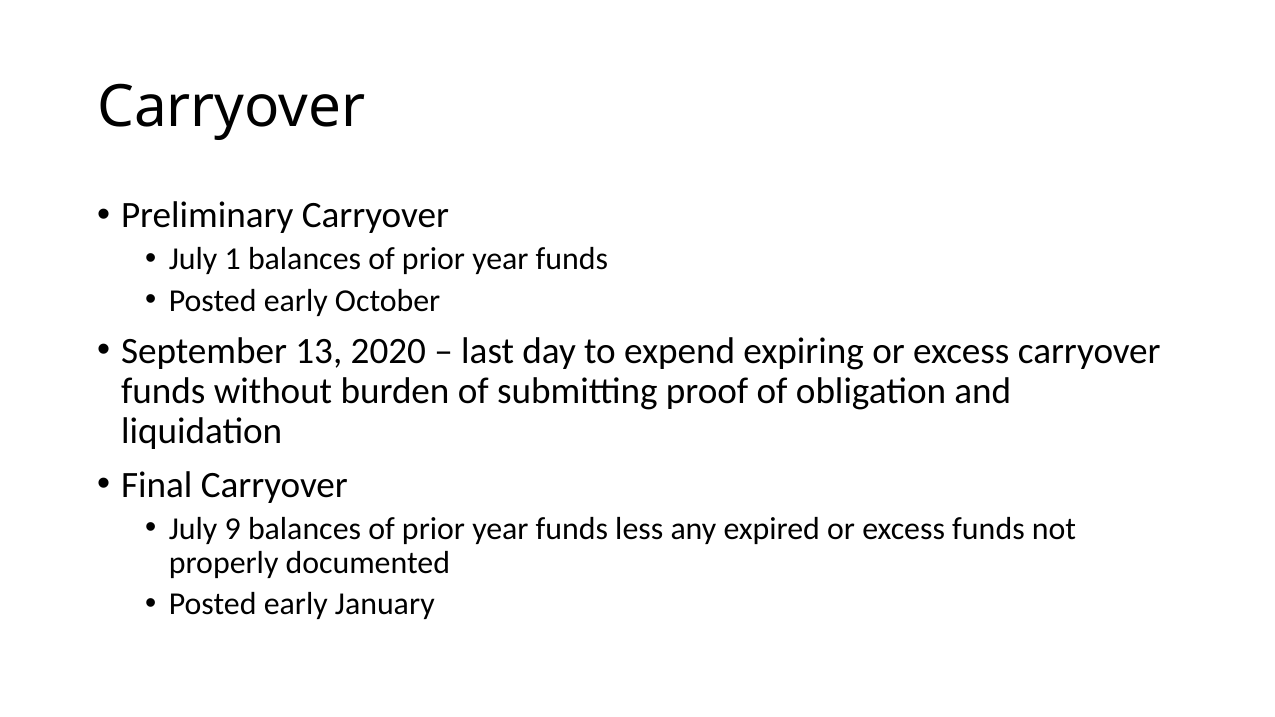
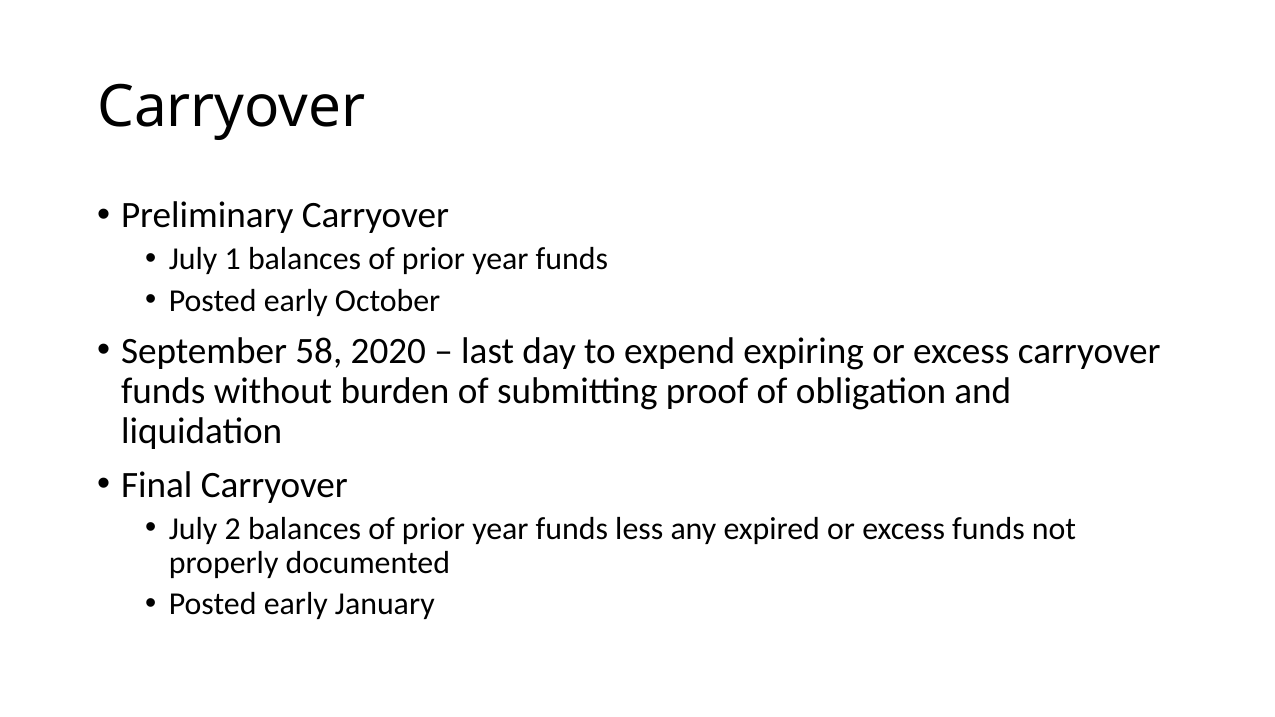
13: 13 -> 58
9: 9 -> 2
